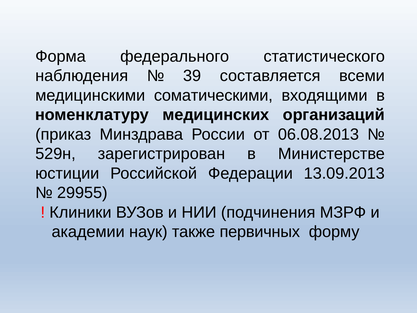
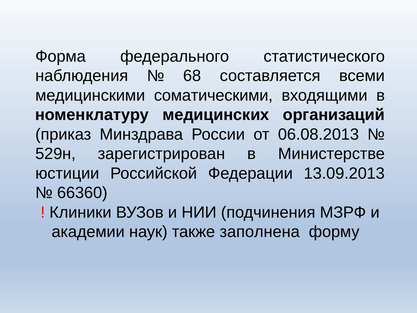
39: 39 -> 68
29955: 29955 -> 66360
первичных: первичных -> заполнена
